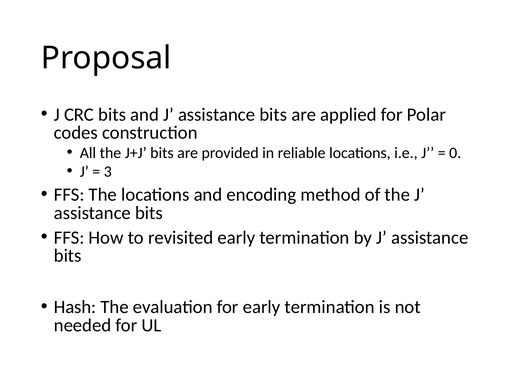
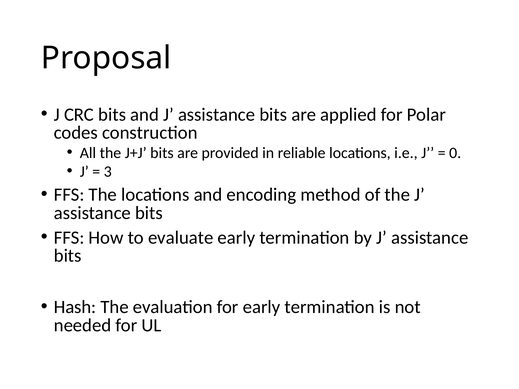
revisited: revisited -> evaluate
